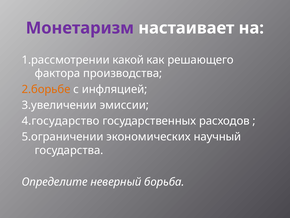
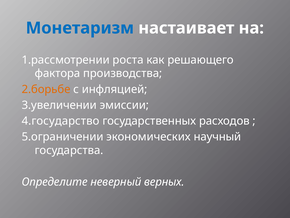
Монетаризм colour: purple -> blue
какой: какой -> роста
борьба: борьба -> верных
